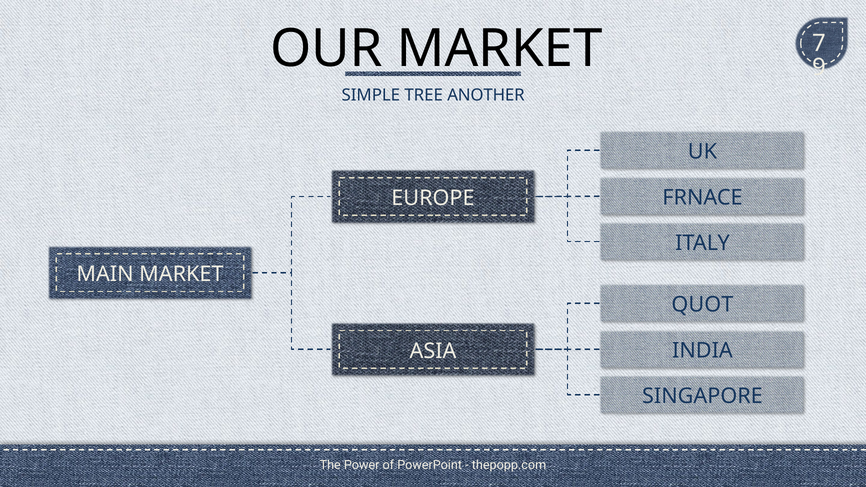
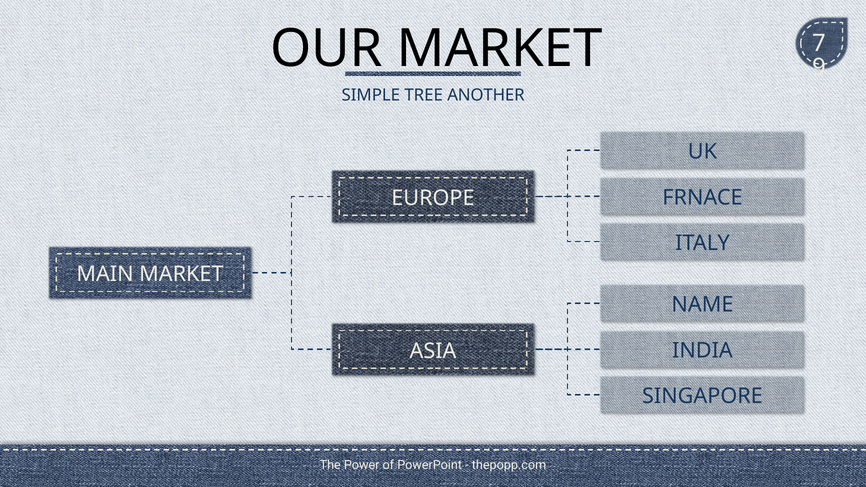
QUOT: QUOT -> NAME
